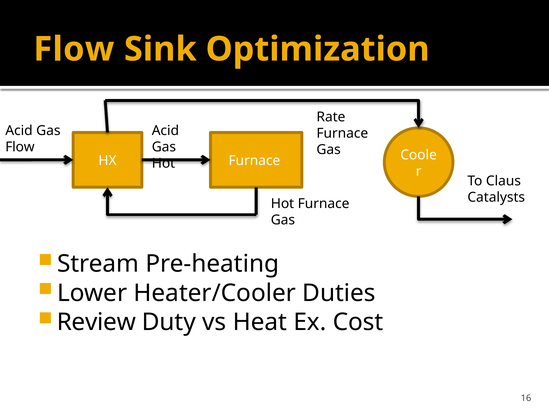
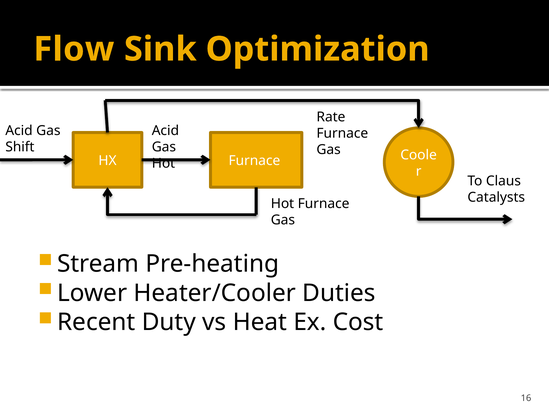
Flow at (20, 147): Flow -> Shift
Review: Review -> Recent
